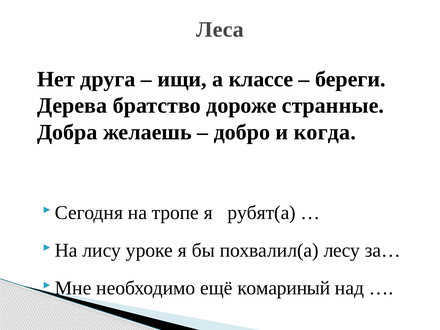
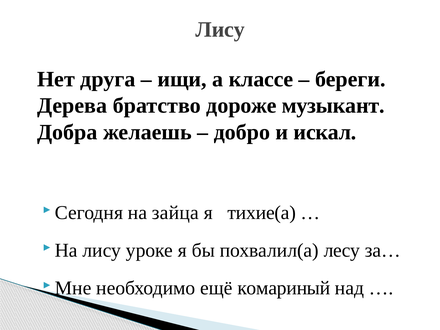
Леса at (220, 29): Леса -> Лису
странные: странные -> музыкант
когда: когда -> искал
тропе: тропе -> зайца
рубят(а: рубят(а -> тихие(а
